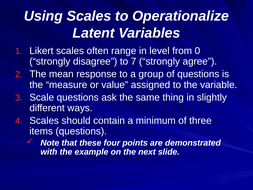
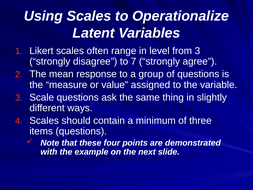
from 0: 0 -> 3
